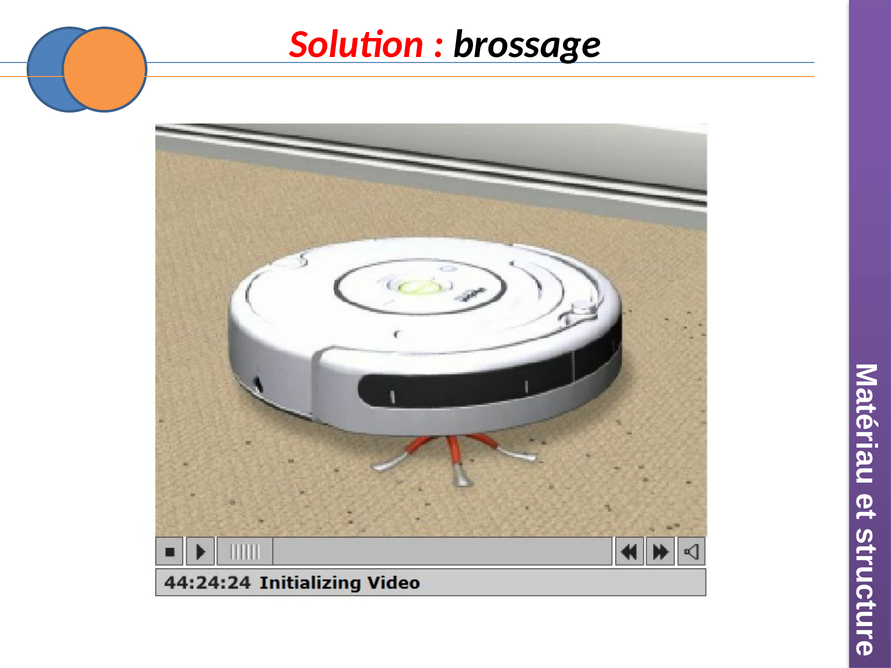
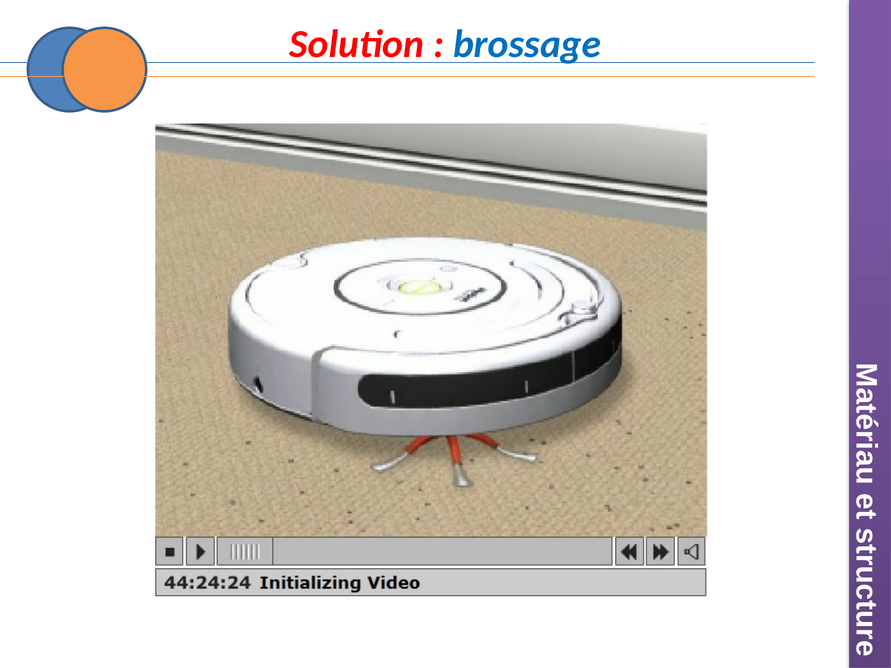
brossage colour: black -> blue
